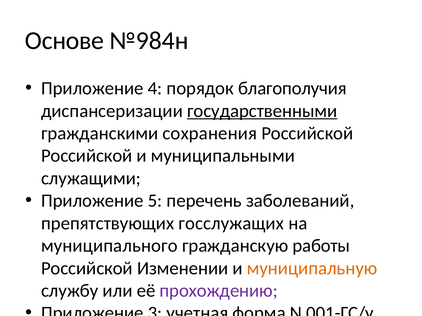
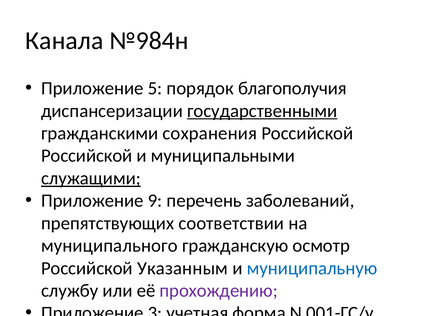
Основе: Основе -> Канала
4: 4 -> 5
служащими underline: none -> present
5: 5 -> 9
госслужащих: госслужащих -> соответствии
работы: работы -> осмотр
Изменении: Изменении -> Указанным
муниципальную at (312, 269) colour: orange -> blue
